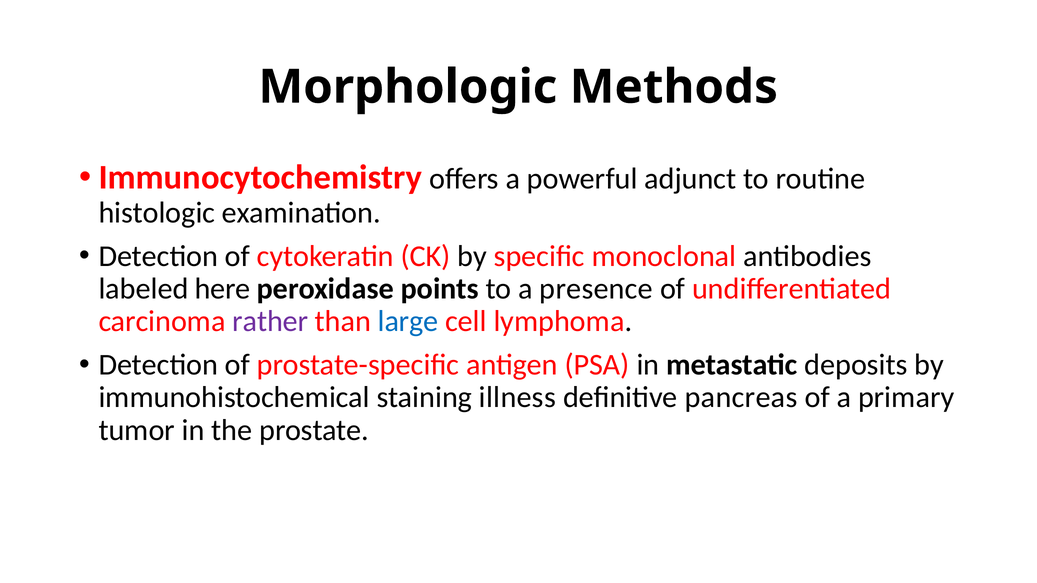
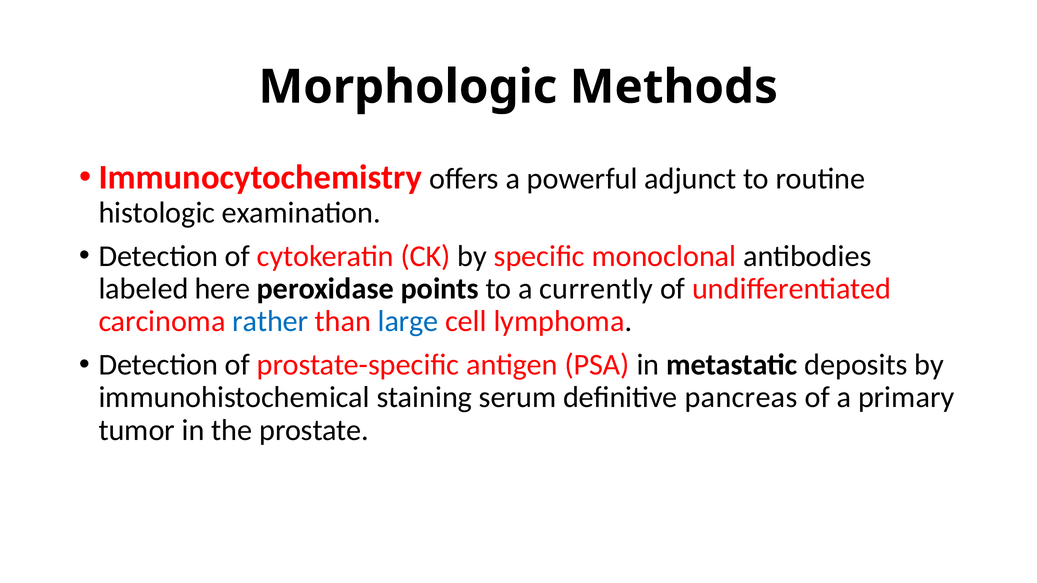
presence: presence -> currently
rather colour: purple -> blue
illness: illness -> serum
